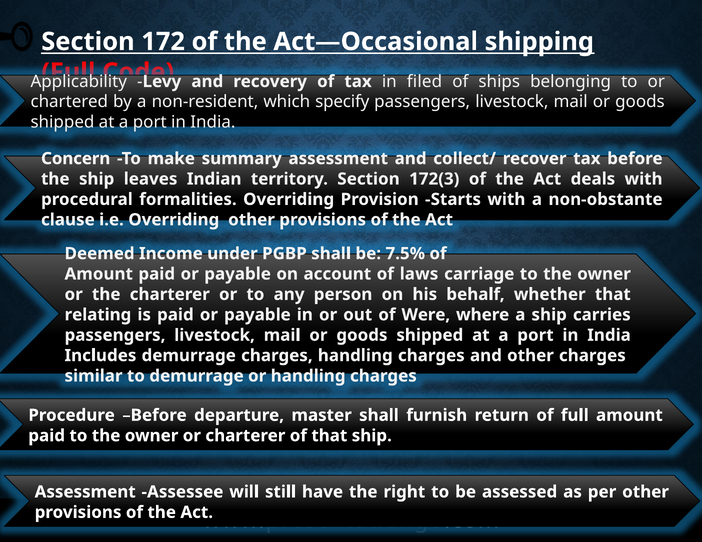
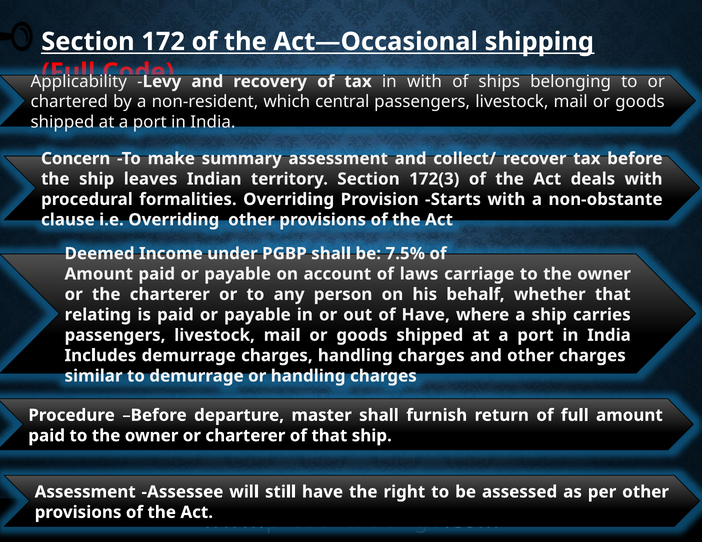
in filed: filed -> with
specify: specify -> central
of Were: Were -> Have
